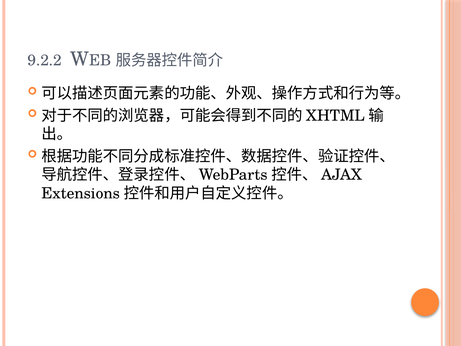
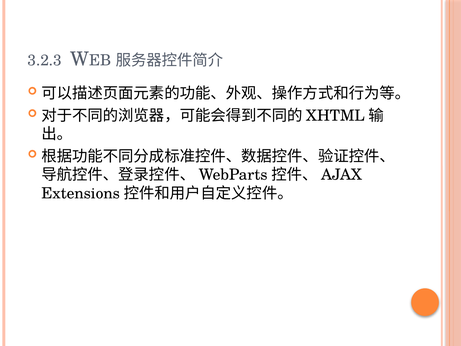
9.2.2: 9.2.2 -> 3.2.3
